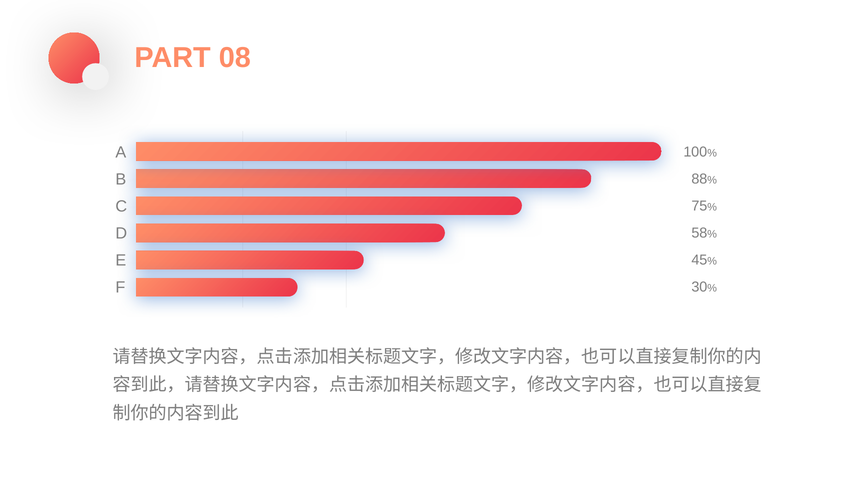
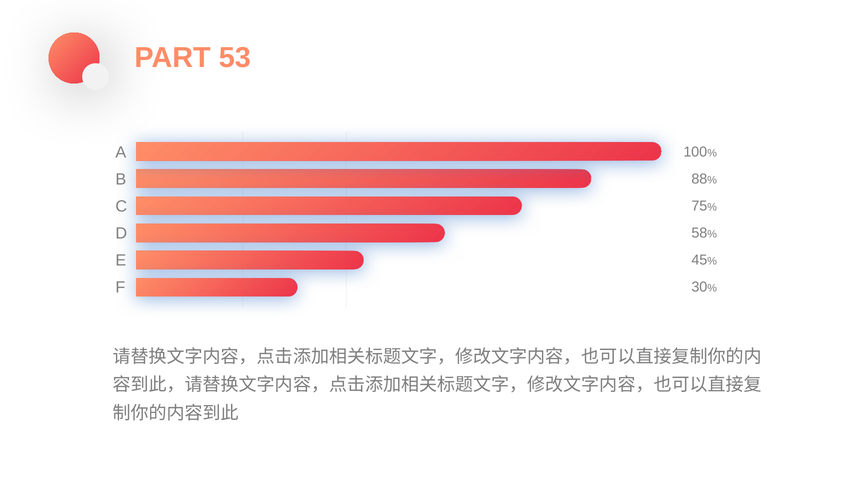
08: 08 -> 53
